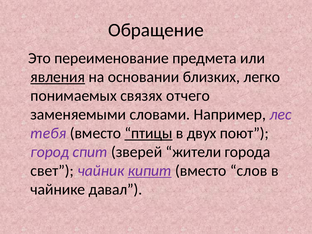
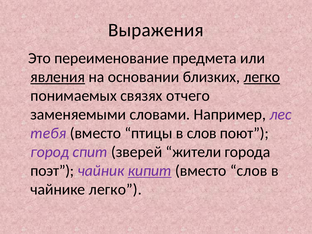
Обращение: Обращение -> Выражения
легко at (262, 77) underline: none -> present
птицы underline: present -> none
в двух: двух -> слов
свет: свет -> поэт
чайнике давал: давал -> легко
